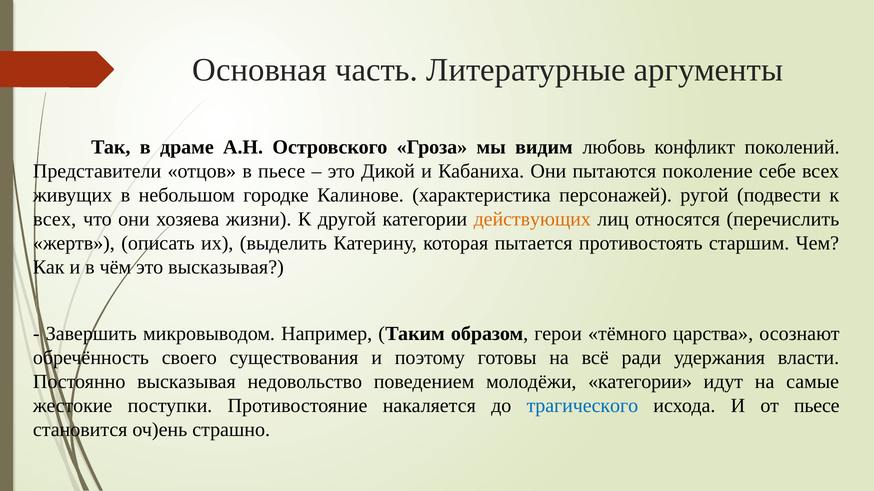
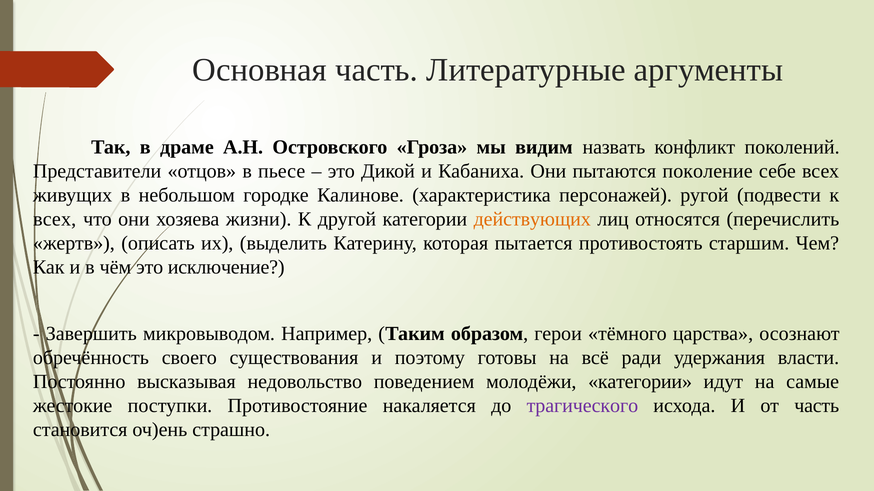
любовь: любовь -> назвать
это высказывая: высказывая -> исключение
трагического colour: blue -> purple
от пьесе: пьесе -> часть
